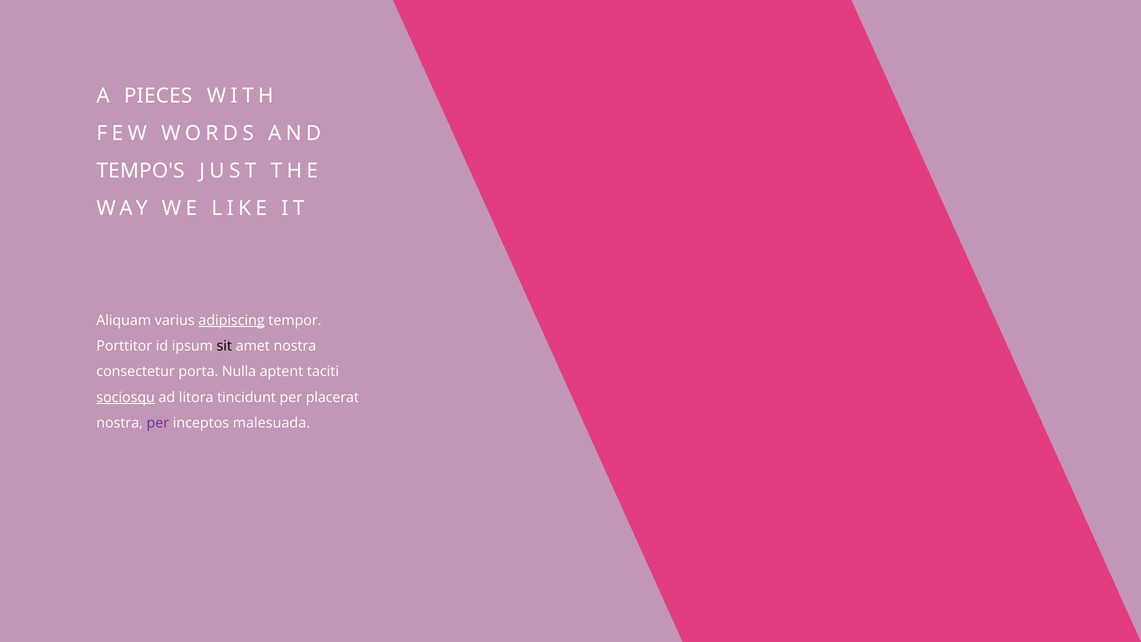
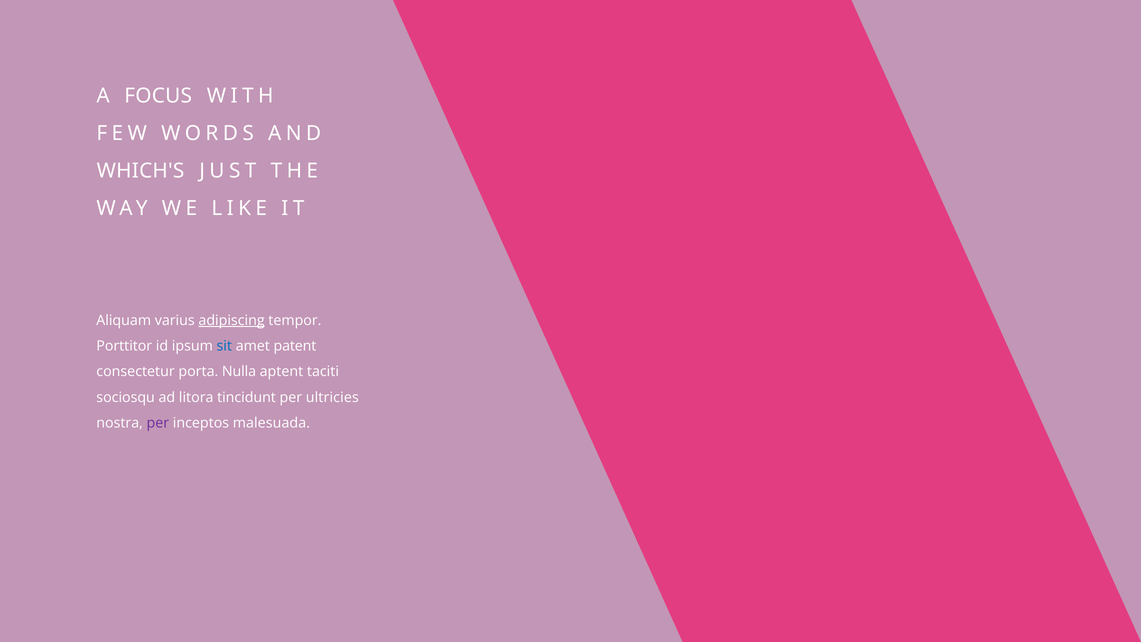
PIECES: PIECES -> FOCUS
TEMPO'S: TEMPO'S -> WHICH'S
sit colour: black -> blue
amet nostra: nostra -> patent
sociosqu underline: present -> none
placerat: placerat -> ultricies
